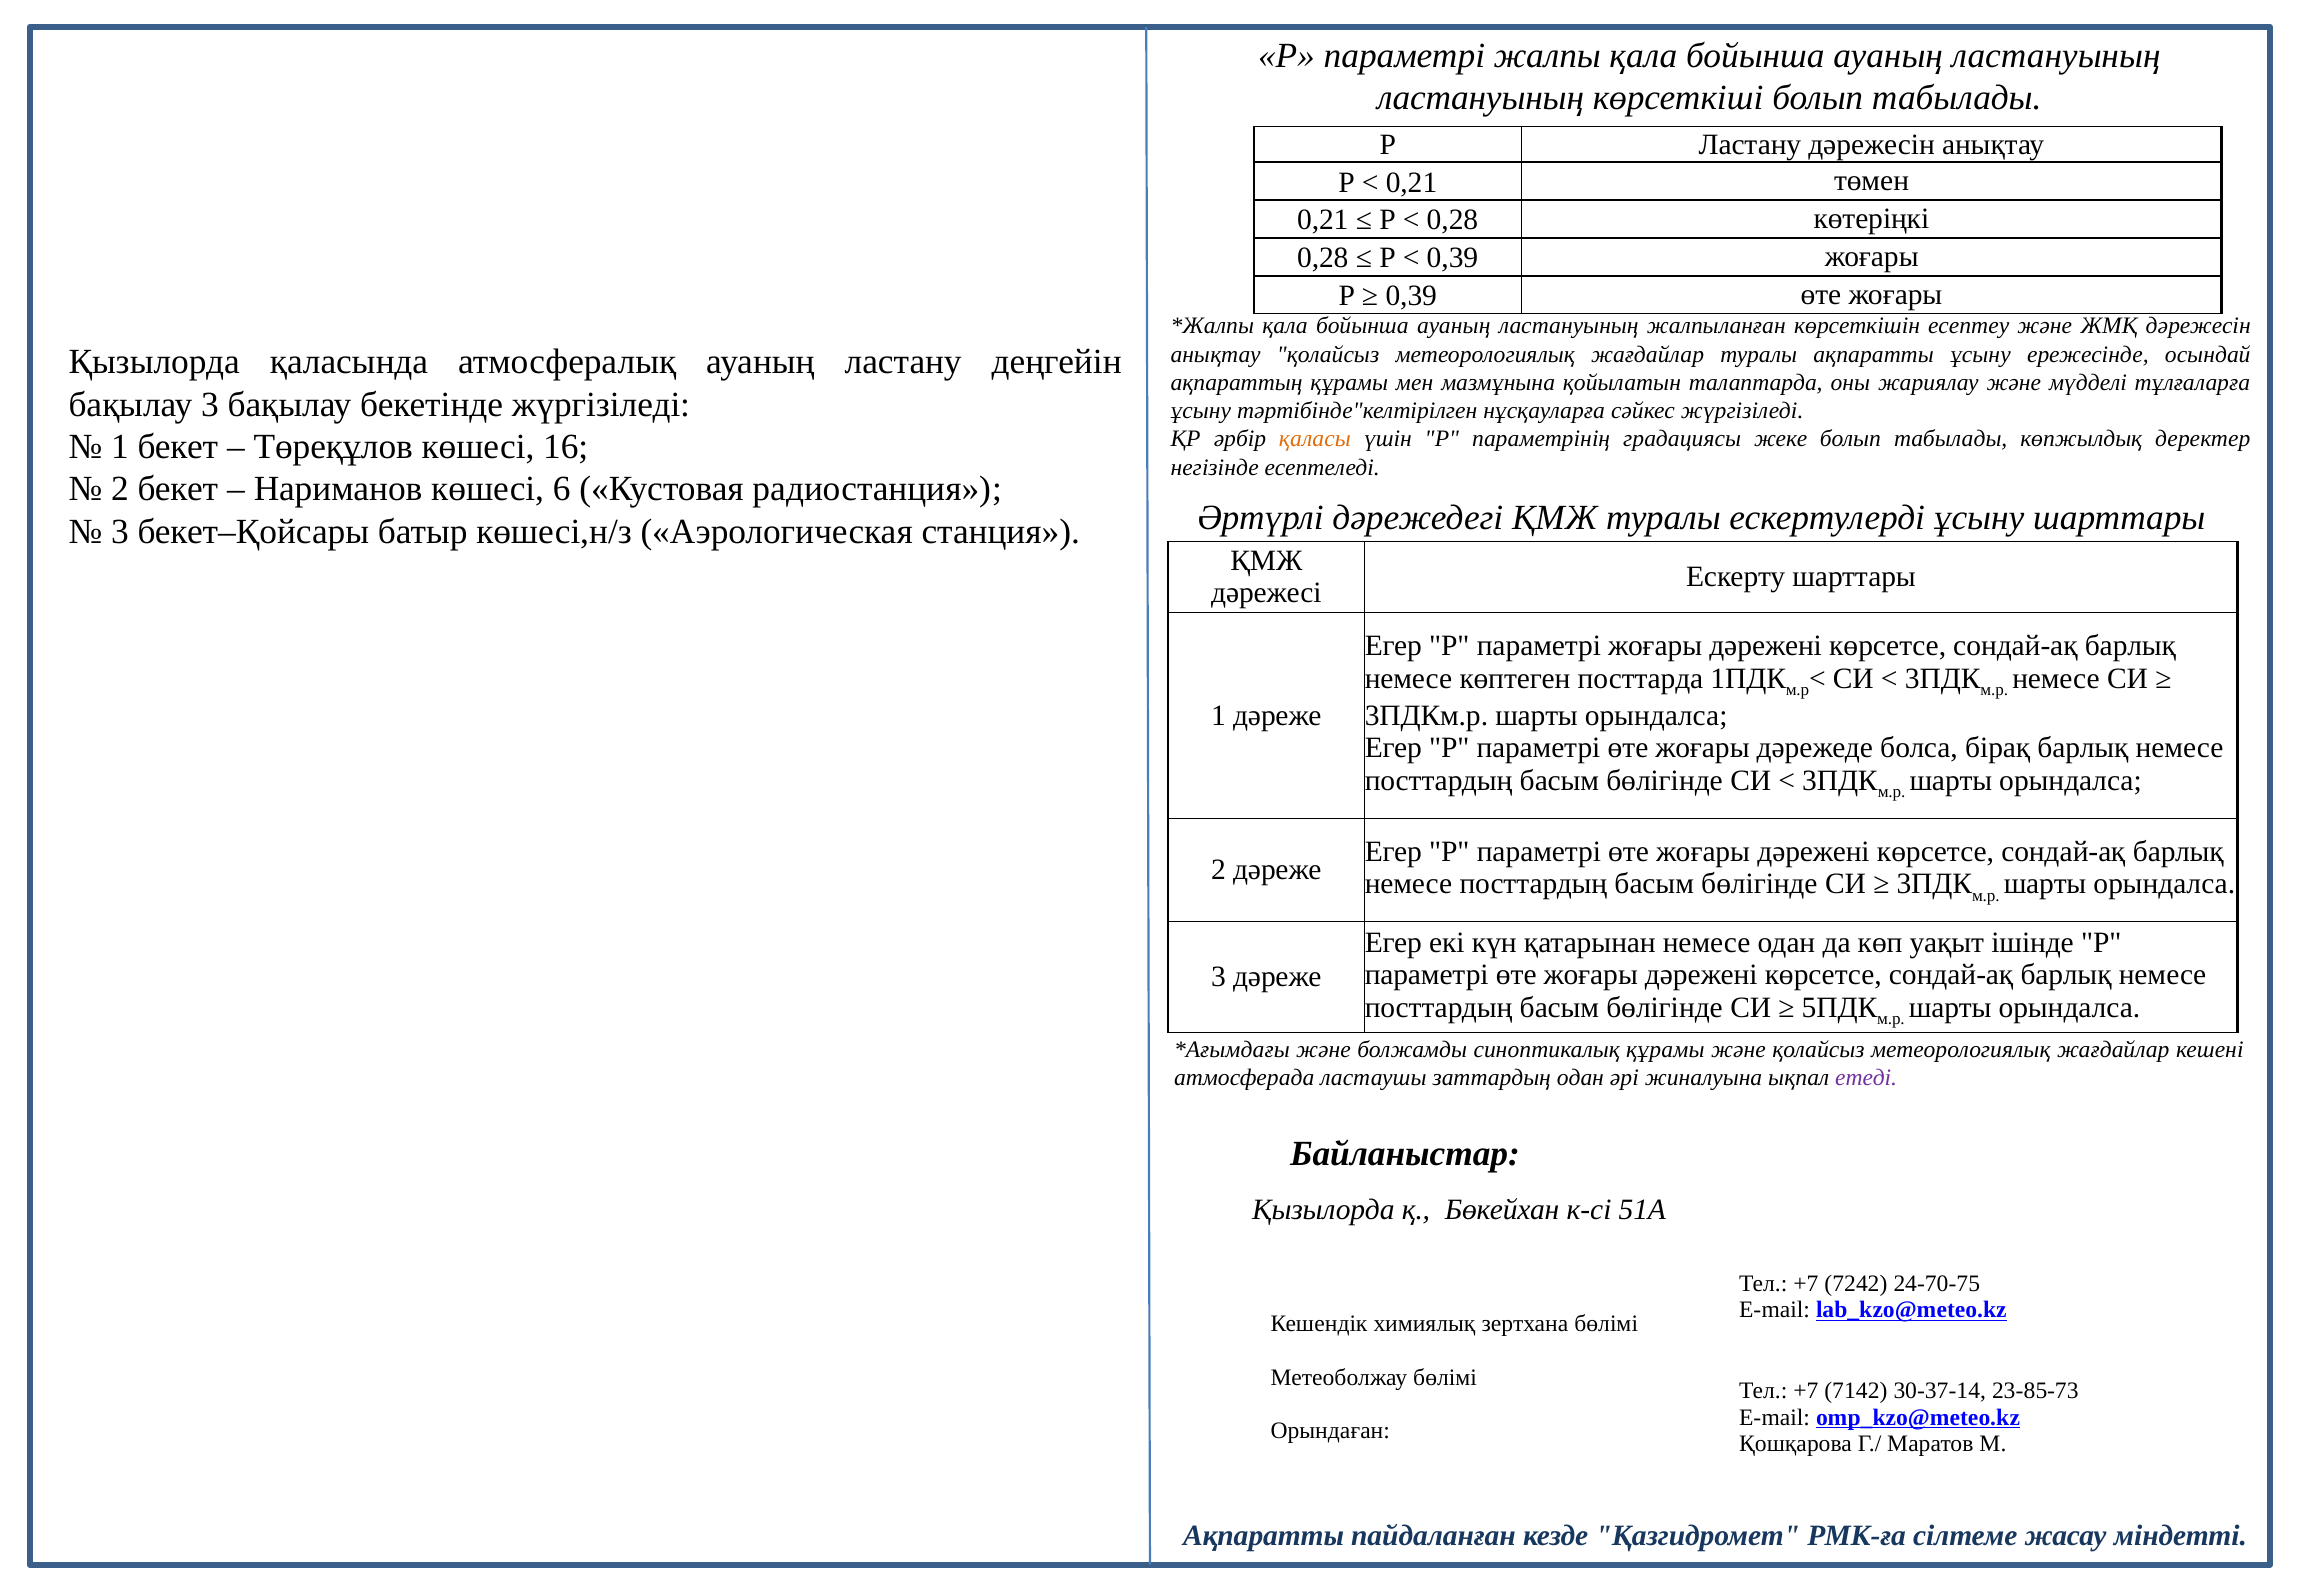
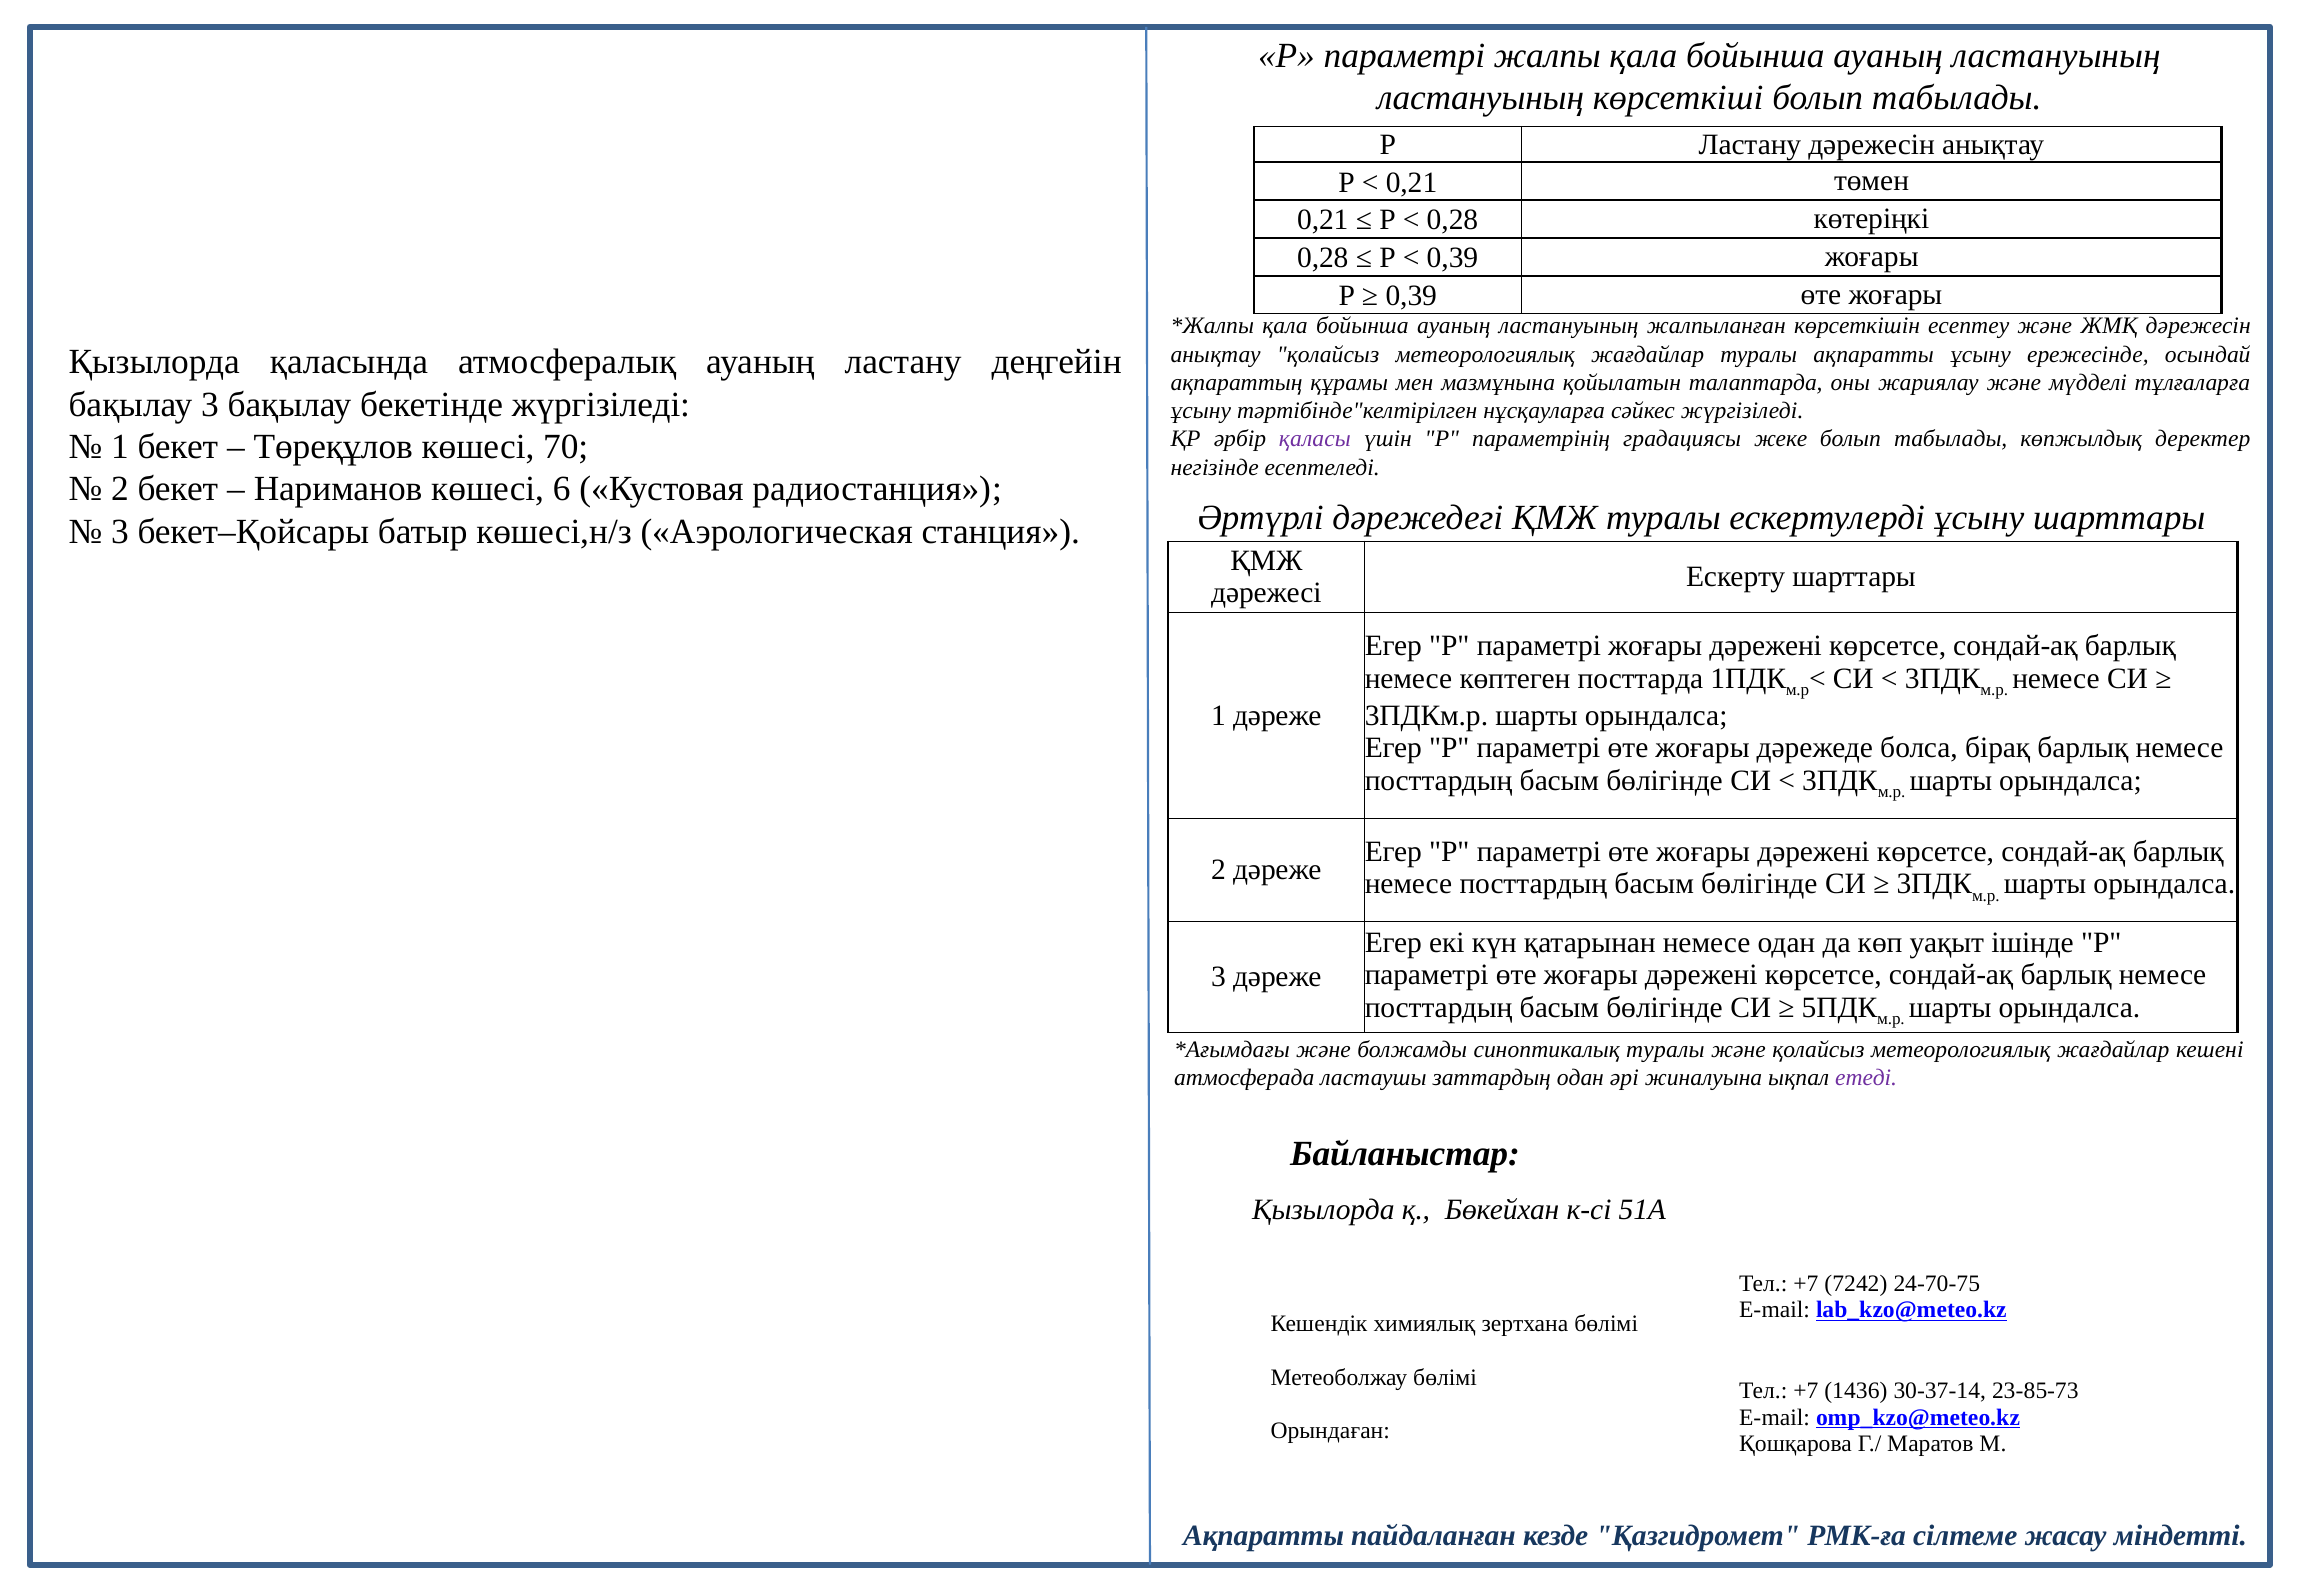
қаласы colour: orange -> purple
16: 16 -> 70
синоптикалық құрамы: құрамы -> туралы
7142: 7142 -> 1436
